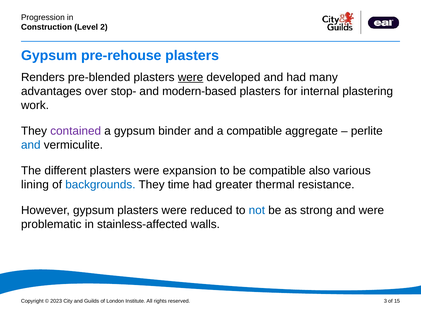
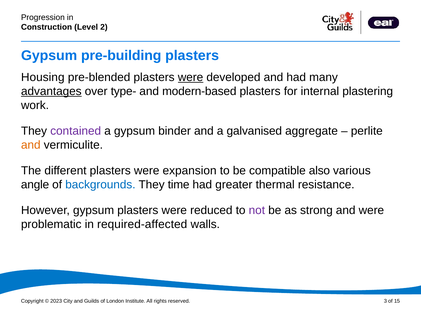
pre-rehouse: pre-rehouse -> pre-building
Renders: Renders -> Housing
advantages underline: none -> present
stop-: stop- -> type-
a compatible: compatible -> galvanised
and at (31, 145) colour: blue -> orange
lining: lining -> angle
not colour: blue -> purple
stainless-affected: stainless-affected -> required-affected
